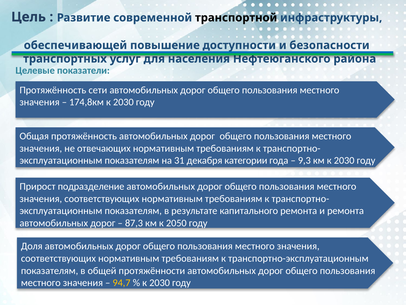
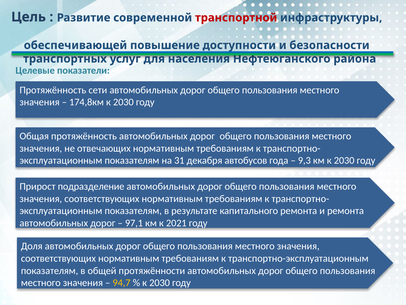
транспортной colour: black -> red
категории: категории -> автобусов
87,3: 87,3 -> 97,1
2050: 2050 -> 2021
